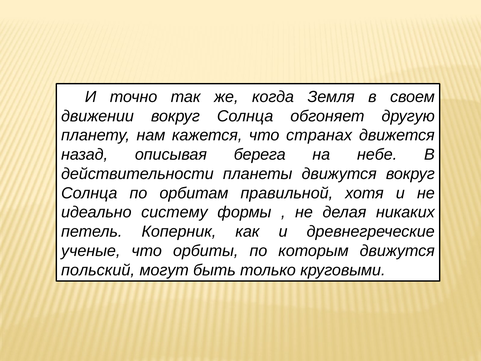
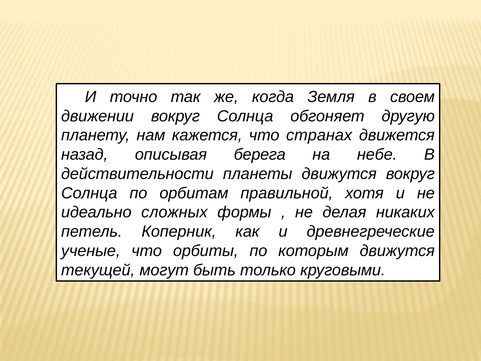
систему: систему -> сложных
польский: польский -> текущей
